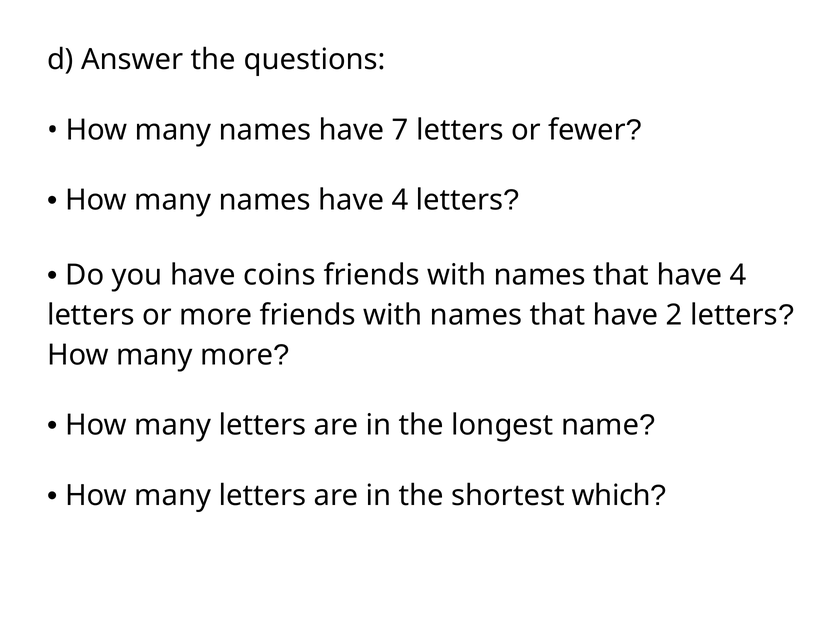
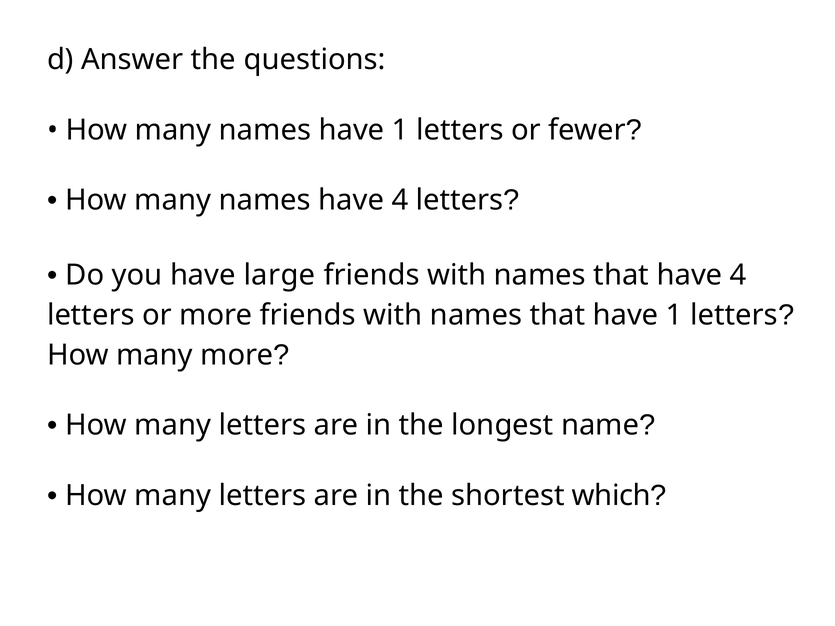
names have 7: 7 -> 1
coins: coins -> large
that have 2: 2 -> 1
